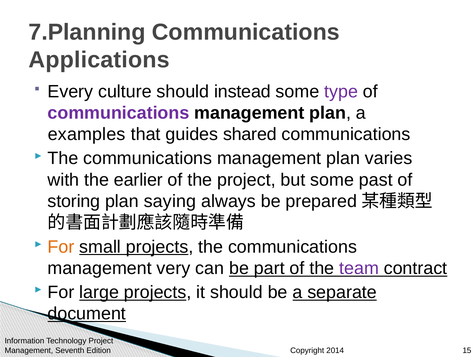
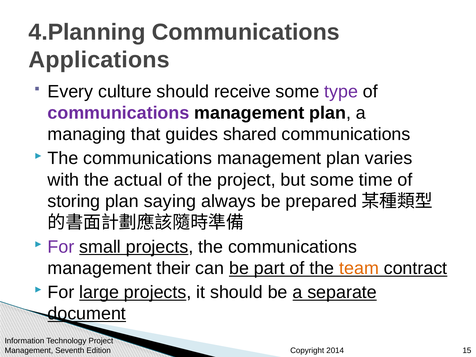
7.Planning: 7.Planning -> 4.Planning
instead: instead -> receive
examples: examples -> managing
earlier: earlier -> actual
past: past -> time
For at (61, 247) colour: orange -> purple
very: very -> their
team colour: purple -> orange
